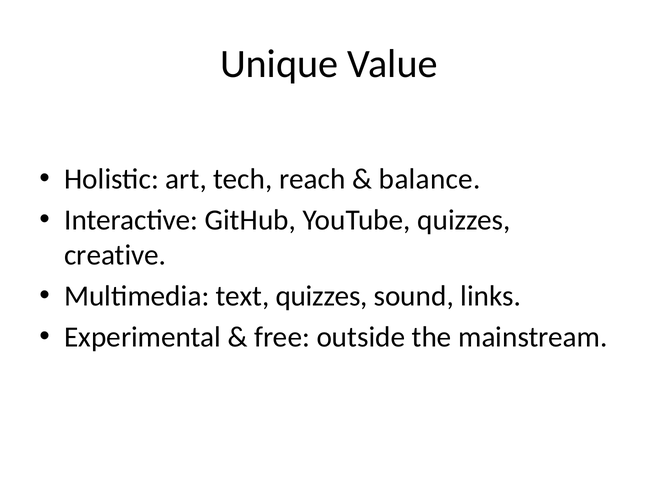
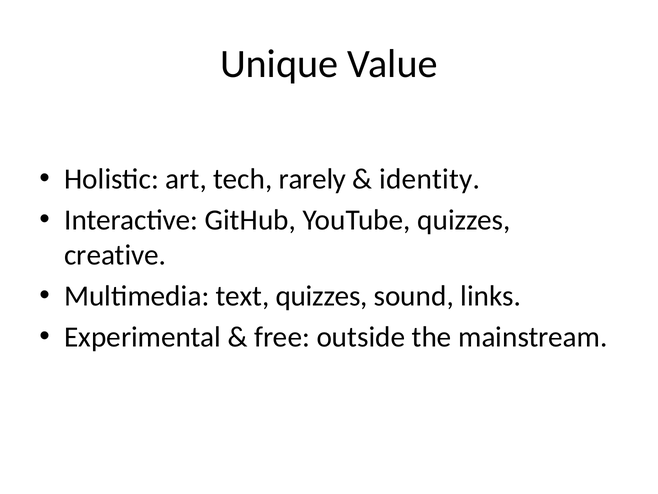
reach: reach -> rarely
balance: balance -> identity
